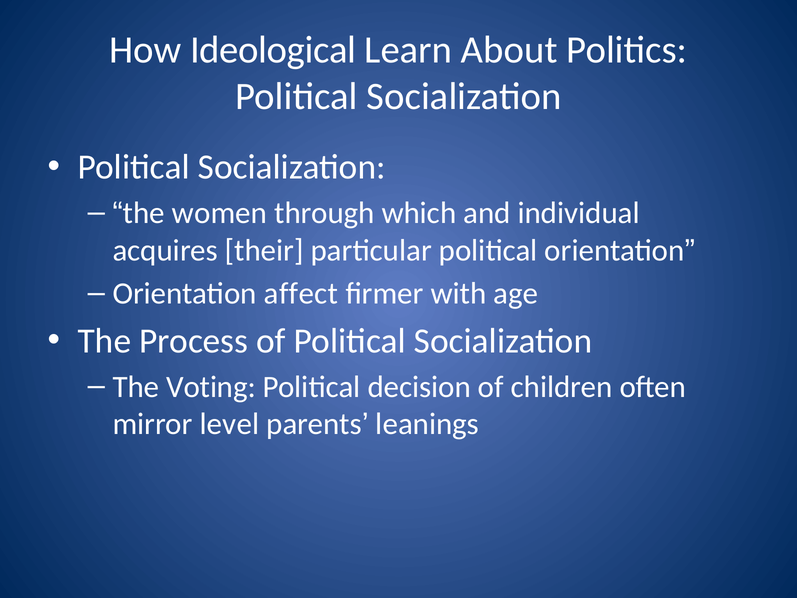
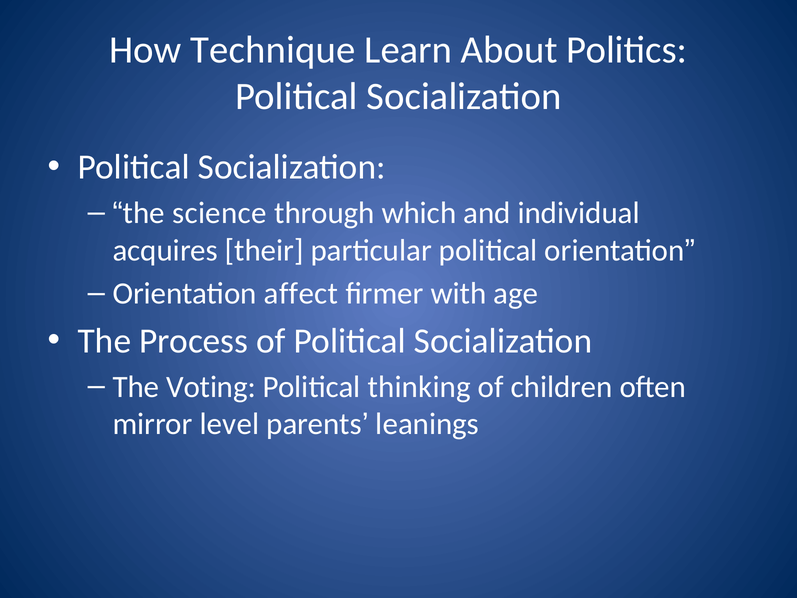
Ideological: Ideological -> Technique
women: women -> science
decision: decision -> thinking
